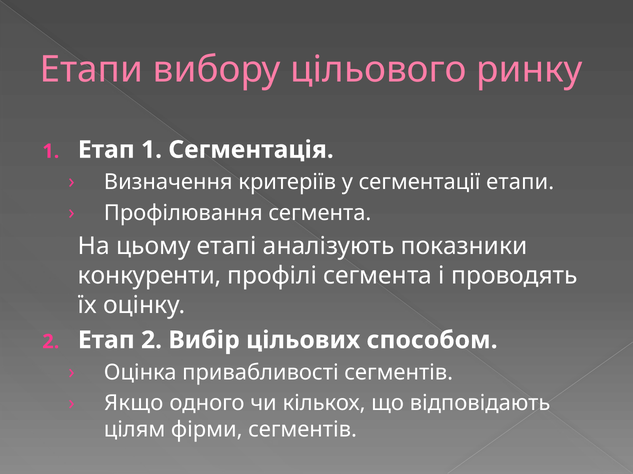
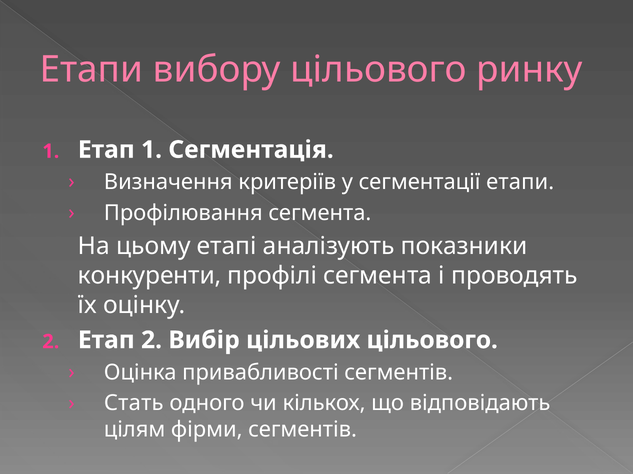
цільових способом: способом -> цільового
Якщо: Якщо -> Стать
